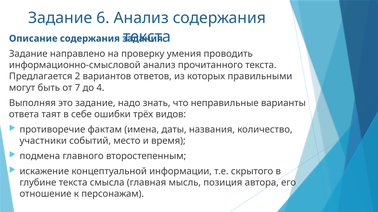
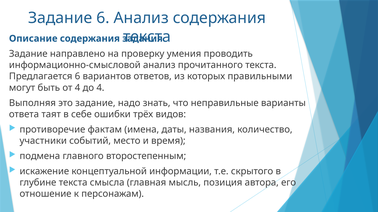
Предлагается 2: 2 -> 6
от 7: 7 -> 4
